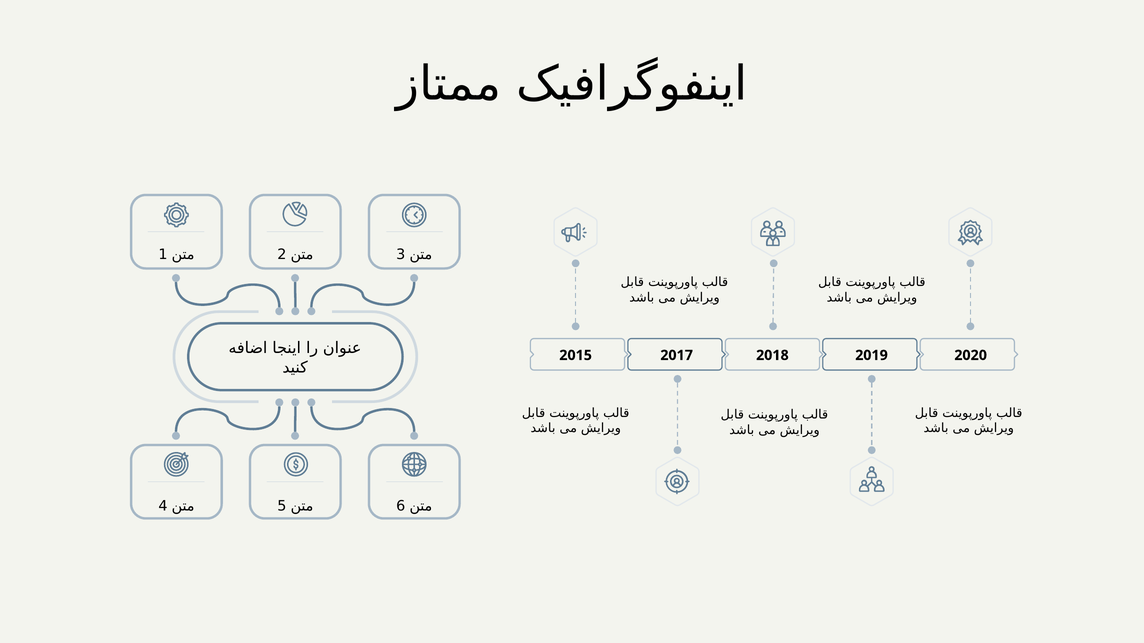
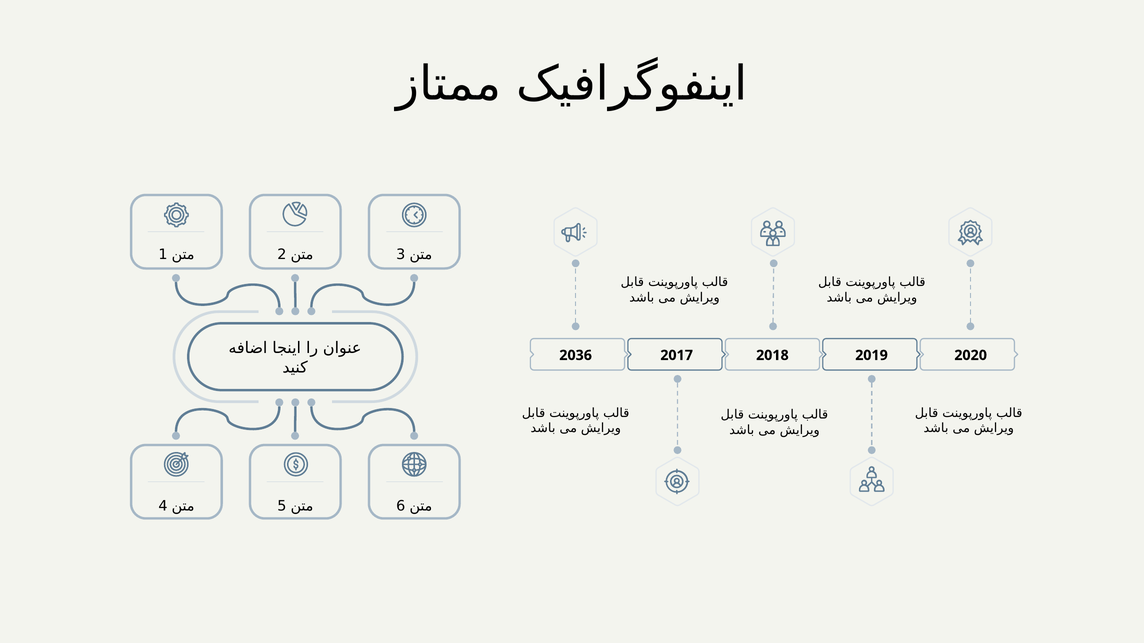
2015: 2015 -> 2036
